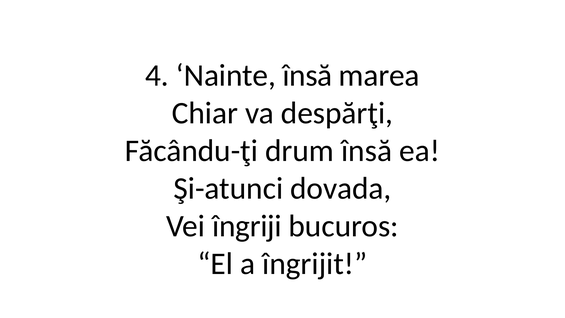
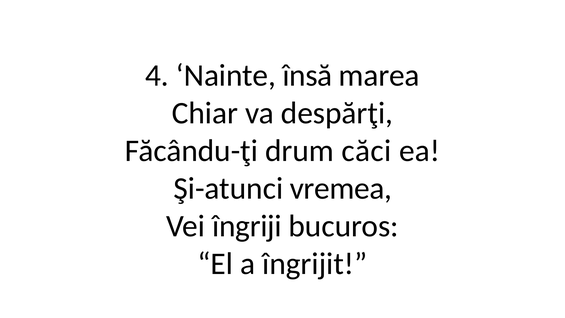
drum însă: însă -> căci
dovada: dovada -> vremea
